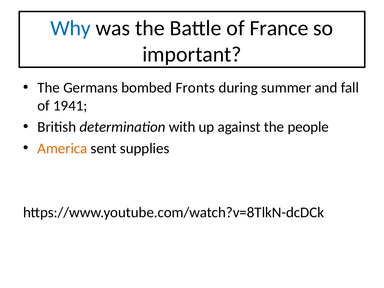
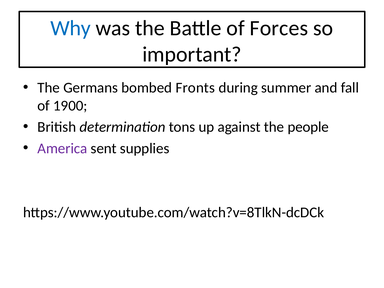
France: France -> Forces
1941: 1941 -> 1900
with: with -> tons
America colour: orange -> purple
